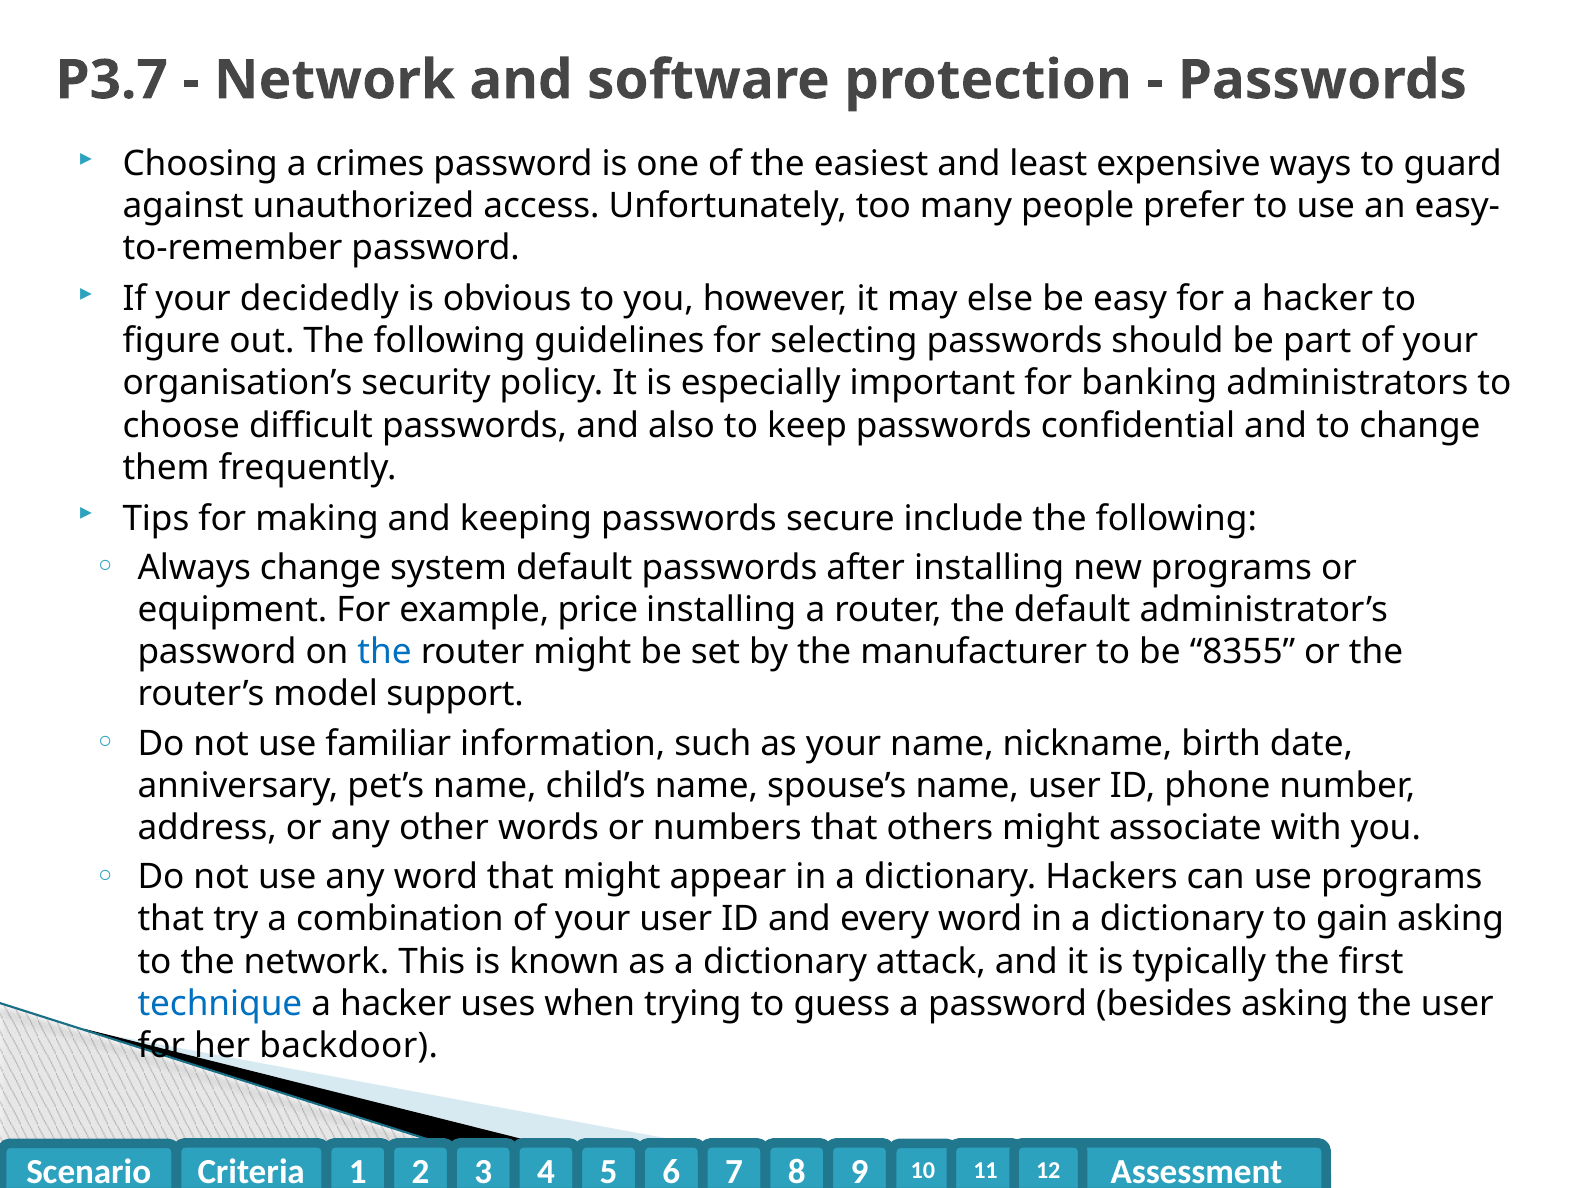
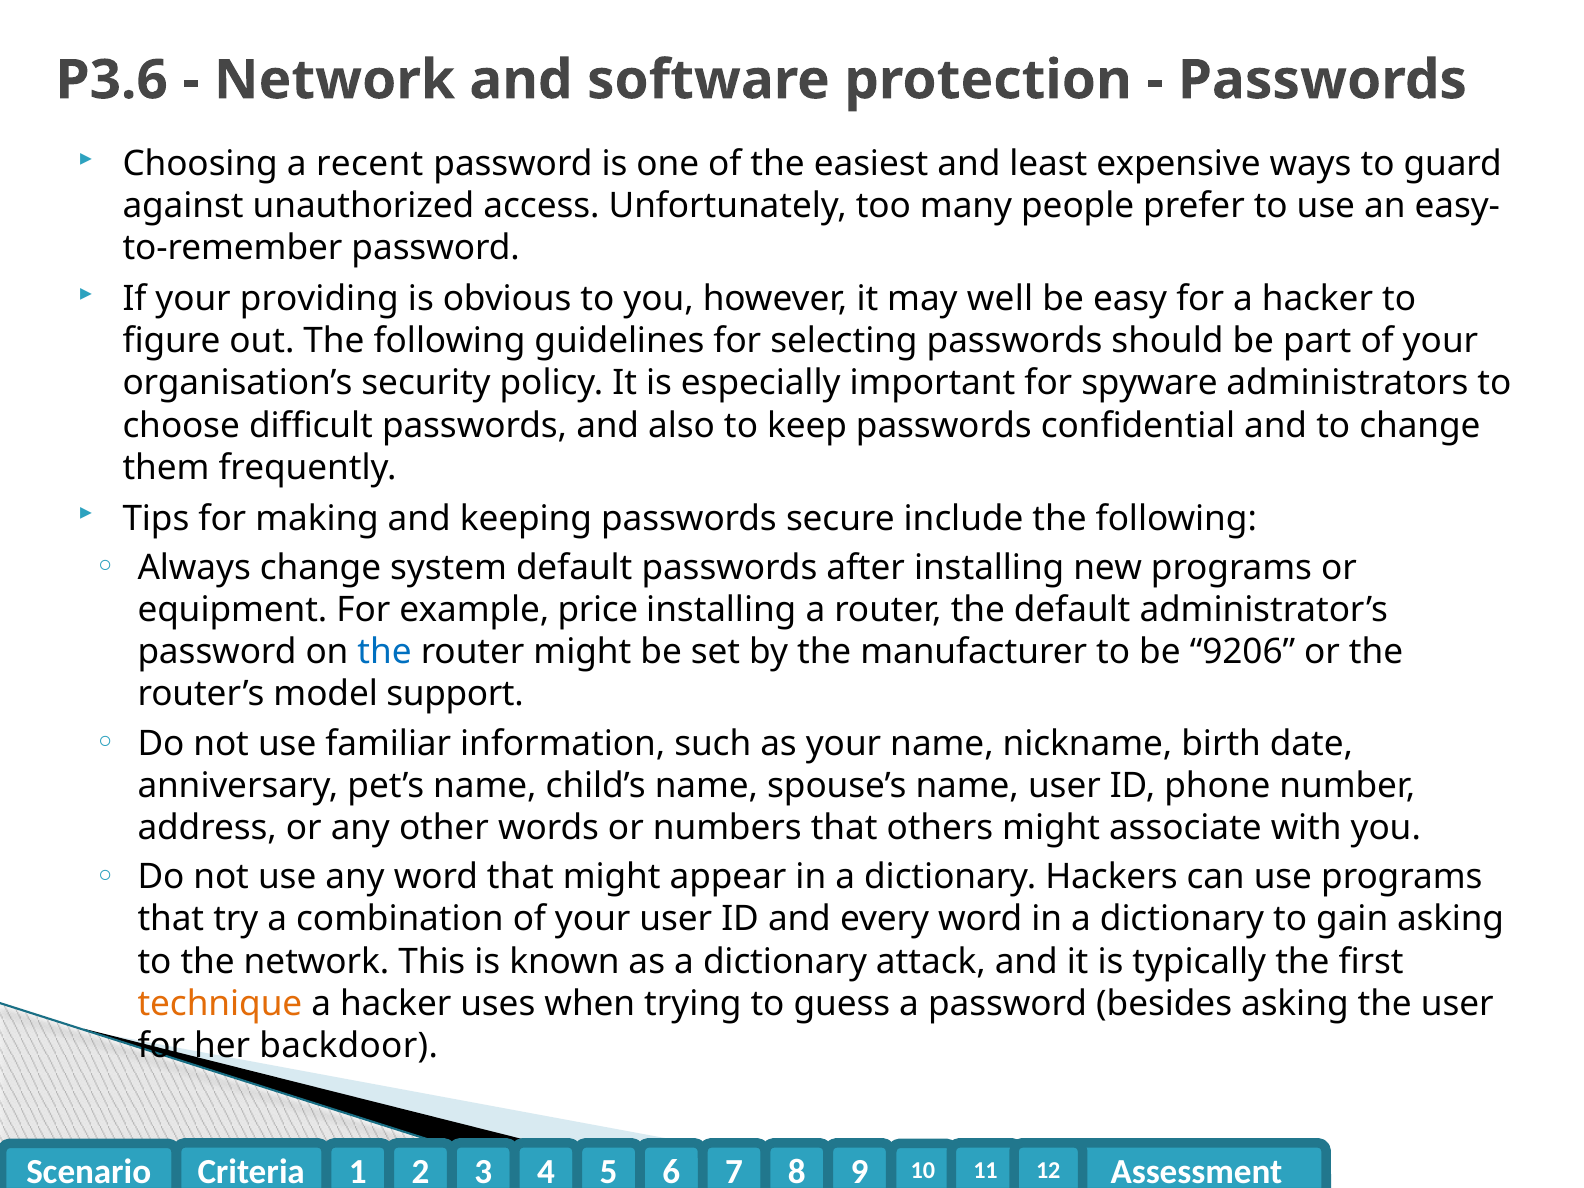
P3.7: P3.7 -> P3.6
crimes: crimes -> recent
decidedly: decidedly -> providing
else: else -> well
banking: banking -> spyware
8355: 8355 -> 9206
technique colour: blue -> orange
